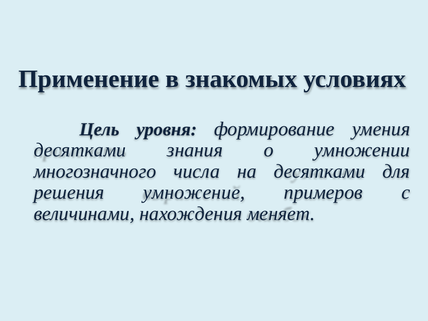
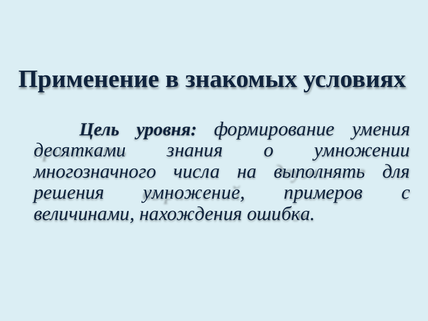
на десятками: десятками -> выполнять
меняет: меняет -> ошибка
